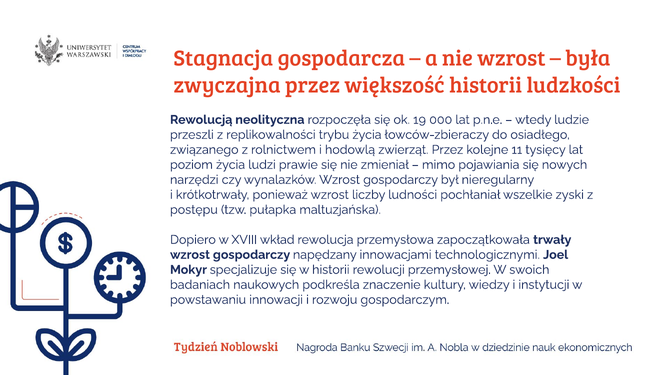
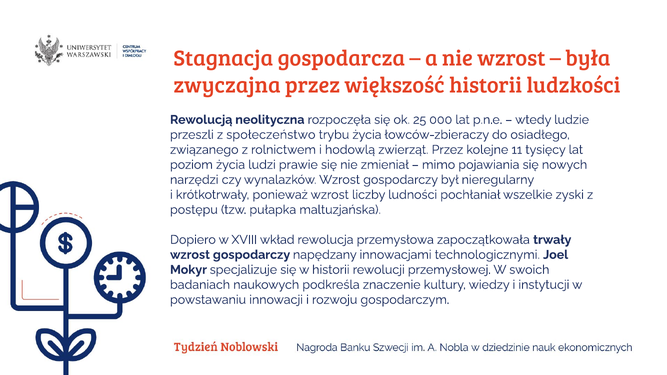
19: 19 -> 25
replikowalności: replikowalności -> społeczeństwo
